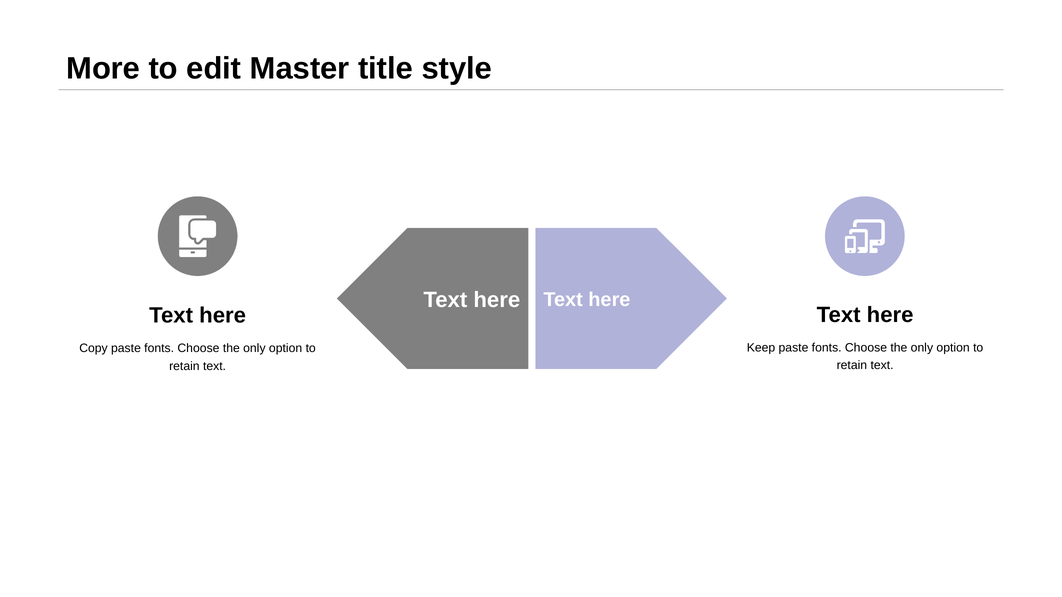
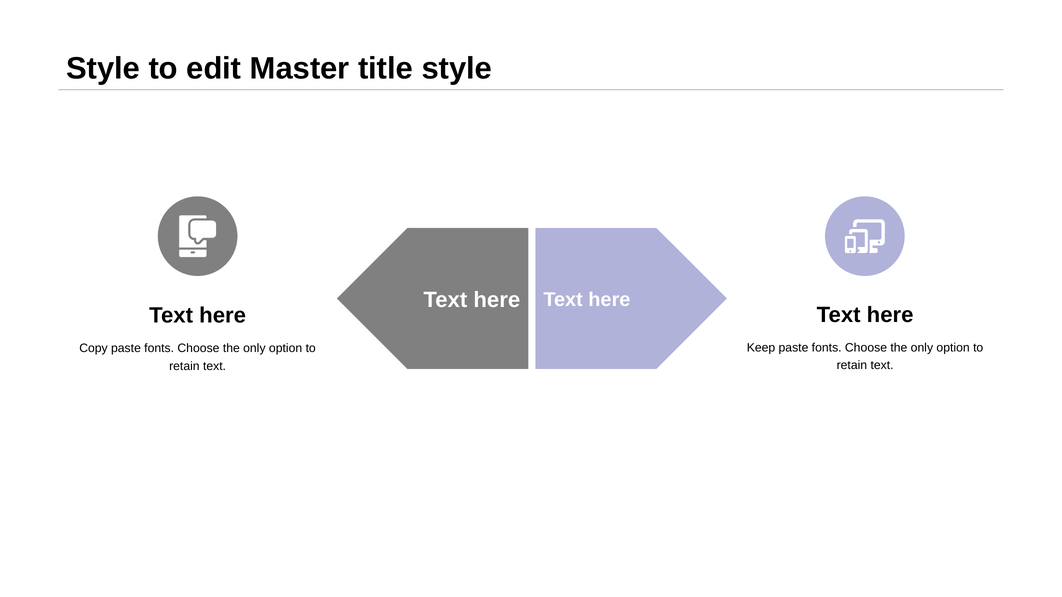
More at (103, 69): More -> Style
